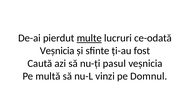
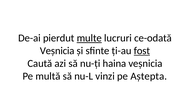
fost underline: none -> present
pasul: pasul -> haina
Domnul: Domnul -> Aștepta
